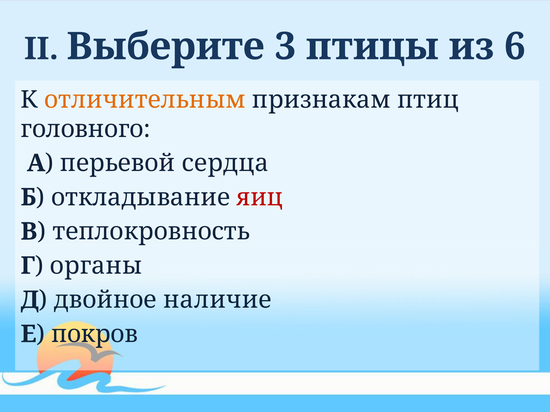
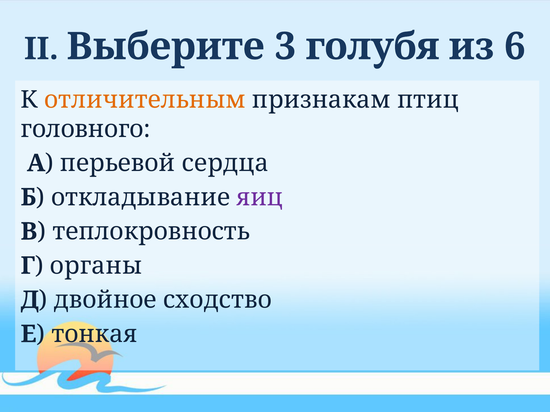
птицы: птицы -> голубя
яиц colour: red -> purple
наличие: наличие -> сходство
покров: покров -> тонкая
